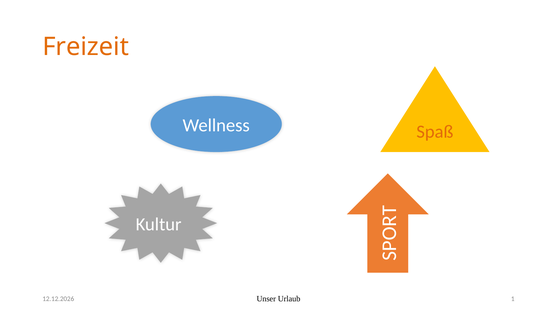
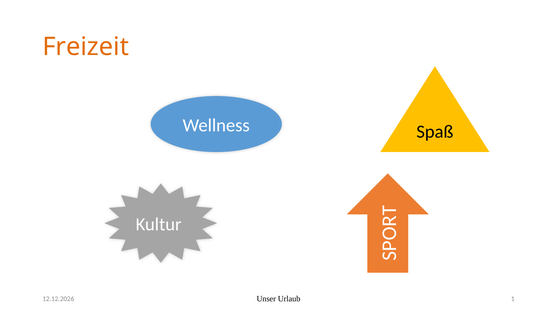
Spaß colour: orange -> black
